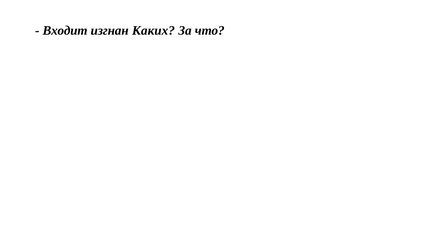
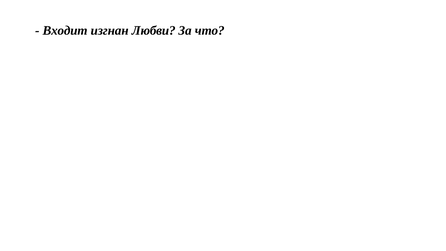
Каких: Каких -> Любви
